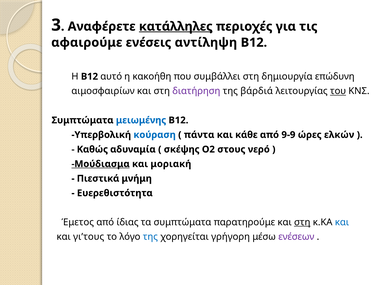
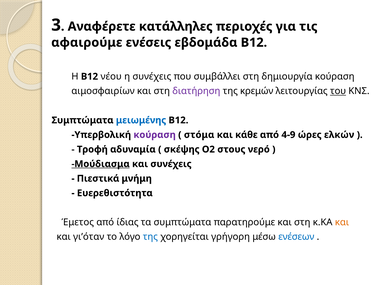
κατάλληλες underline: present -> none
αντίληψη: αντίληψη -> εβδομάδα
αυτό: αυτό -> νέου
η κακοήθη: κακοήθη -> συνέχεις
δημιουργία επώδυνη: επώδυνη -> κούραση
βάρδιά: βάρδιά -> κρεμών
κούραση at (155, 135) colour: blue -> purple
πάντα: πάντα -> στόμα
9-9: 9-9 -> 4-9
Καθώς: Καθώς -> Τροφή
και μοριακή: μοριακή -> συνέχεις
στη at (302, 222) underline: present -> none
και at (342, 222) colour: blue -> orange
γι’τους: γι’τους -> γι’όταν
ενέσεων colour: purple -> blue
